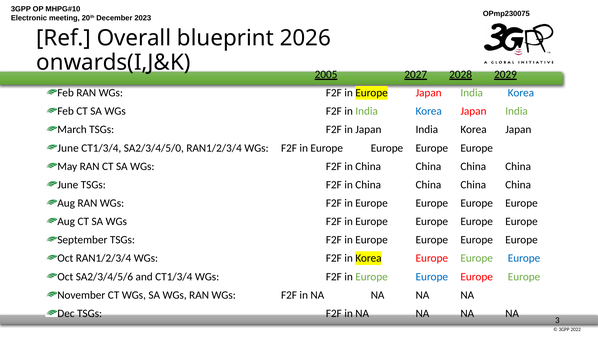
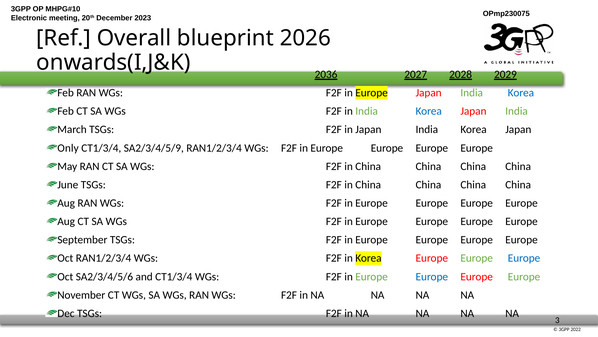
2005: 2005 -> 2036
June at (68, 148): June -> Only
SA2/3/4/5/0: SA2/3/4/5/0 -> SA2/3/4/5/9
